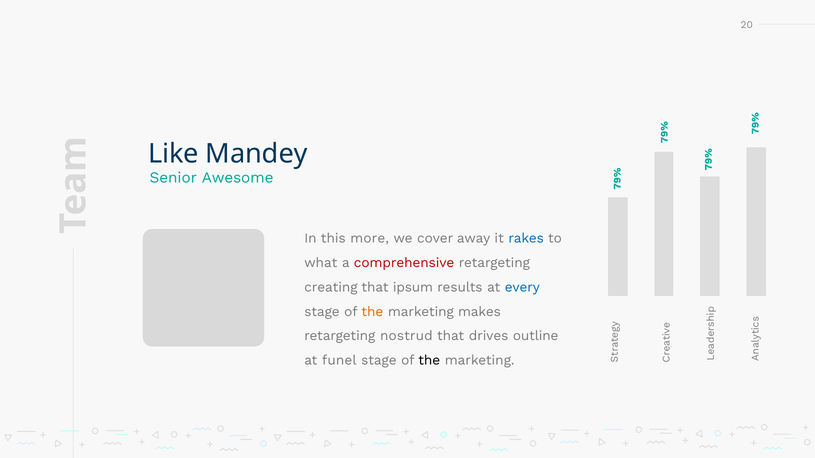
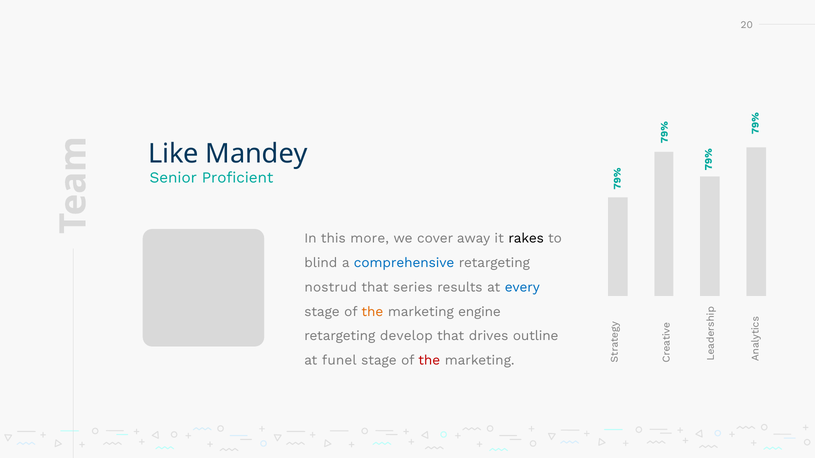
Awesome: Awesome -> Proficient
rakes colour: blue -> black
what: what -> blind
comprehensive colour: red -> blue
creating: creating -> nostrud
ipsum: ipsum -> series
makes: makes -> engine
nostrud: nostrud -> develop
the at (429, 361) colour: black -> red
